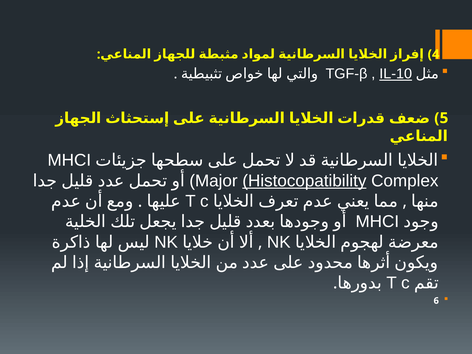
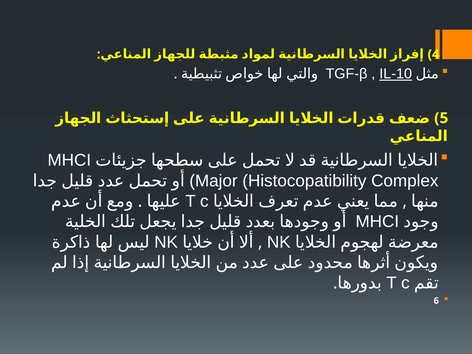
Histocopatibility underline: present -> none
